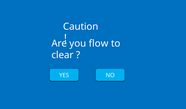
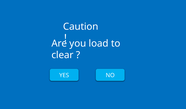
flow: flow -> load
